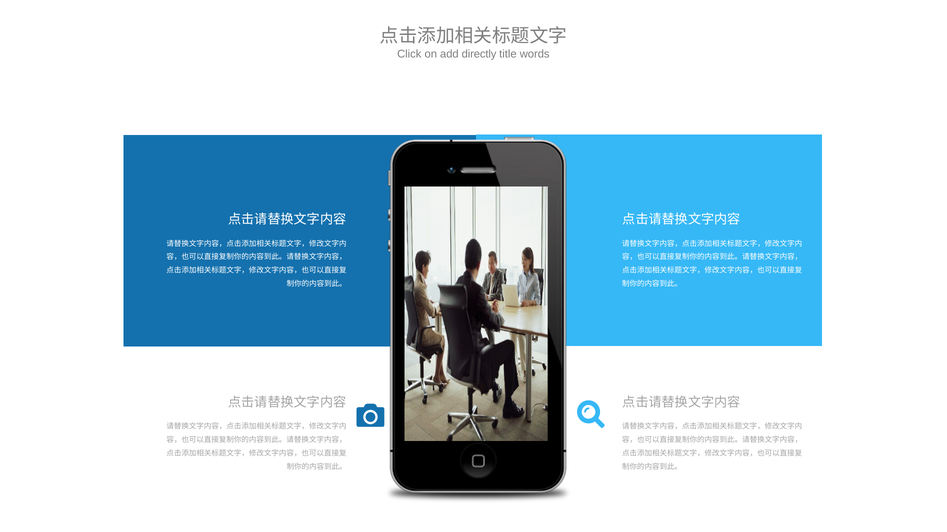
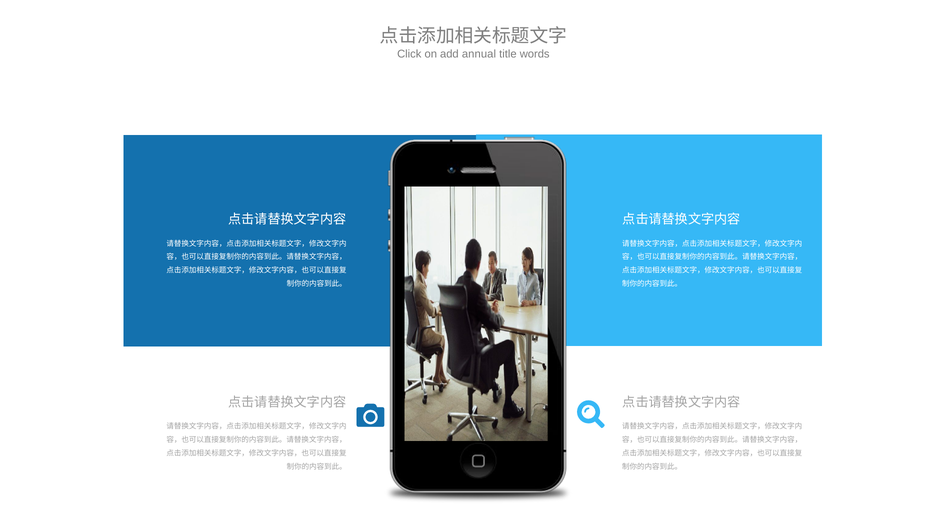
directly: directly -> annual
